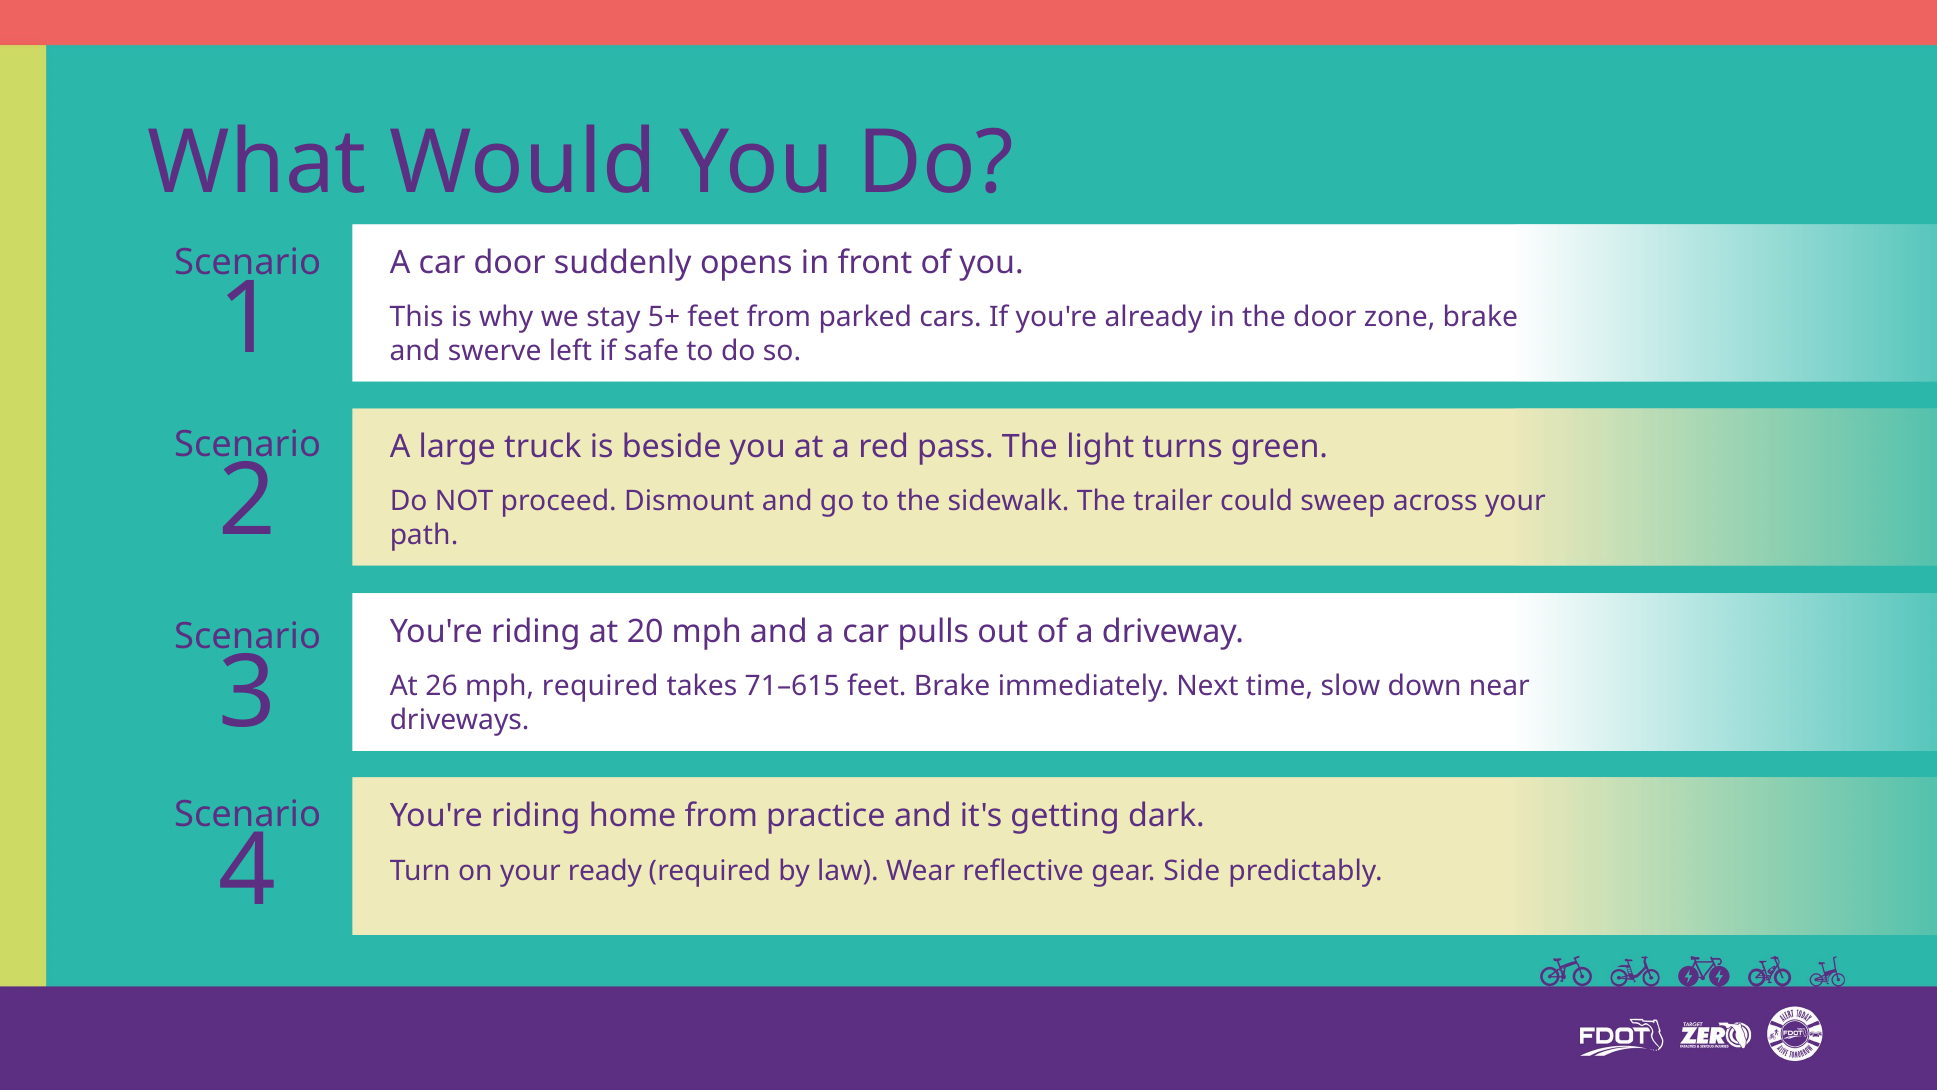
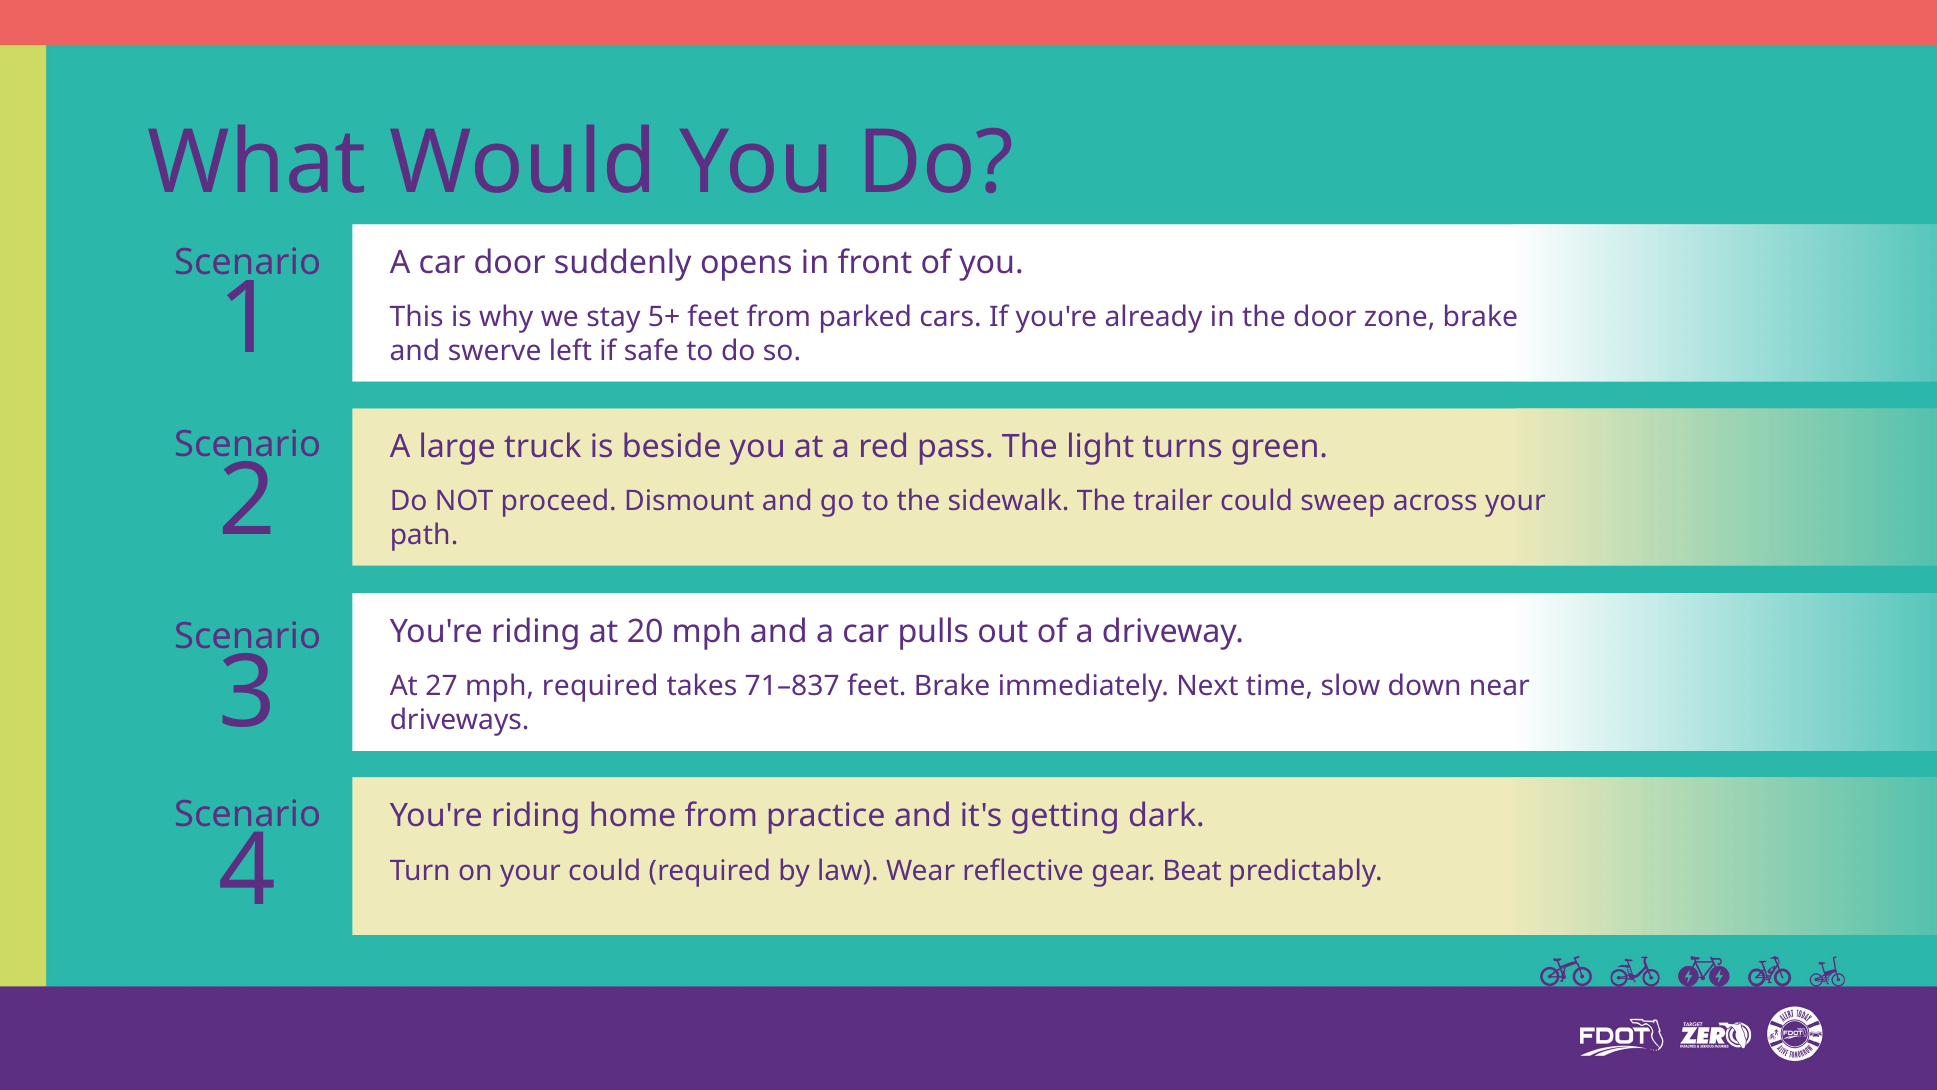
26: 26 -> 27
71–615: 71–615 -> 71–837
your ready: ready -> could
Side: Side -> Beat
